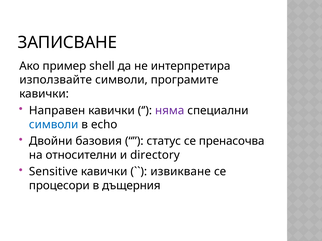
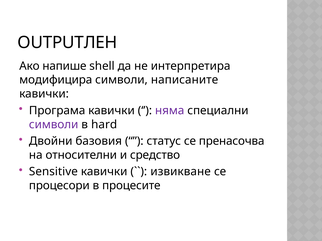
ЗАПИСВАНЕ: ЗАПИСВАНЕ -> OUTPUTЛЕН
пример: пример -> напише
използвайте: използвайте -> модифицира
програмите: програмите -> написаните
Направен: Направен -> Програма
символи at (54, 125) colour: blue -> purple
echo: echo -> hard
directory: directory -> средство
дъщерния: дъщерния -> процесите
